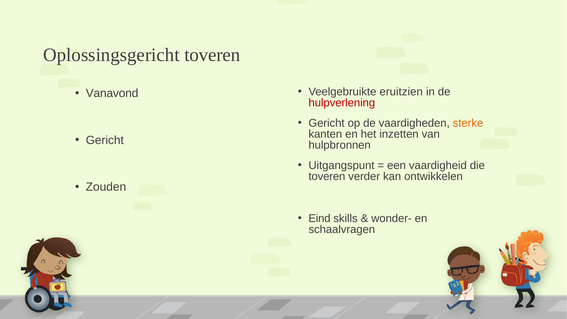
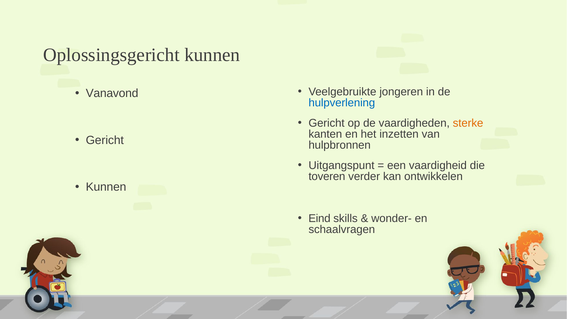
Oplossingsgericht toveren: toveren -> kunnen
eruitzien: eruitzien -> jongeren
hulpverlening colour: red -> blue
Zouden at (106, 187): Zouden -> Kunnen
